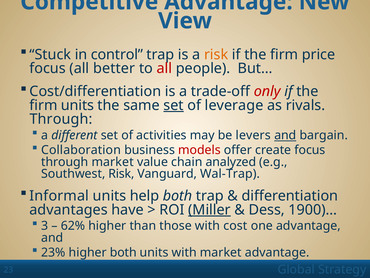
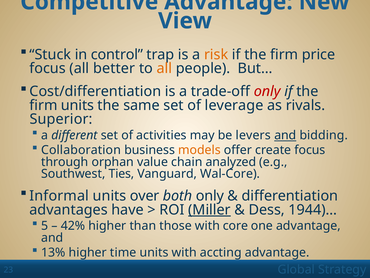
all at (164, 68) colour: red -> orange
set at (174, 105) underline: present -> none
Through at (61, 119): Through -> Superior
bargain: bargain -> bidding
models colour: red -> orange
through market: market -> orphan
Southwest Risk: Risk -> Ties
Wal-Trap: Wal-Trap -> Wal-Core
help: help -> over
both trap: trap -> only
1900)…: 1900)… -> 1944)…
3: 3 -> 5
62%: 62% -> 42%
cost: cost -> core
23%: 23% -> 13%
higher both: both -> time
with market: market -> accting
